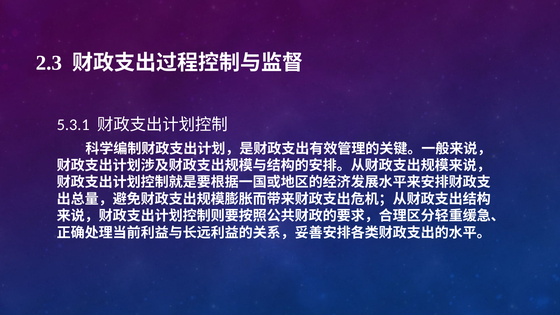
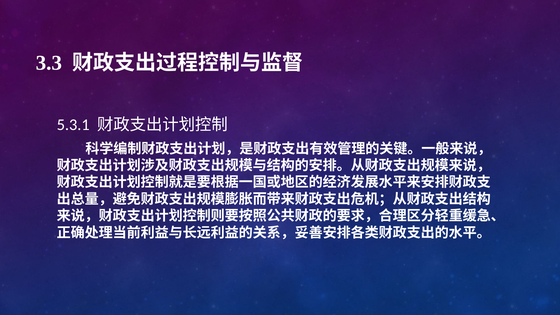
2.3: 2.3 -> 3.3
